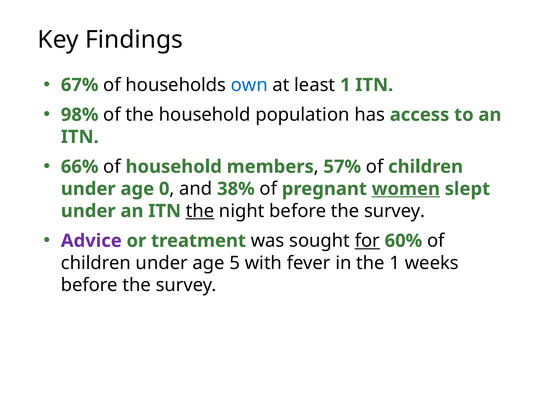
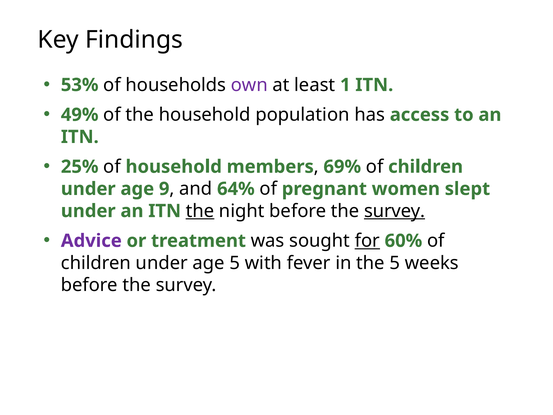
67%: 67% -> 53%
own colour: blue -> purple
98%: 98% -> 49%
66%: 66% -> 25%
57%: 57% -> 69%
0: 0 -> 9
38%: 38% -> 64%
women underline: present -> none
survey at (395, 211) underline: none -> present
the 1: 1 -> 5
